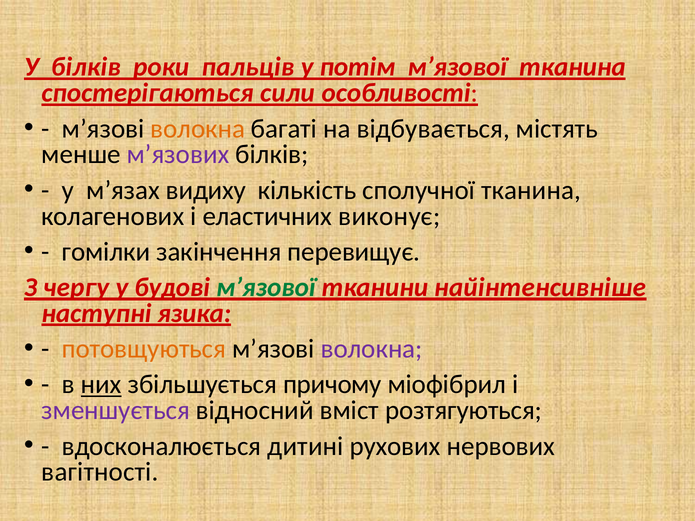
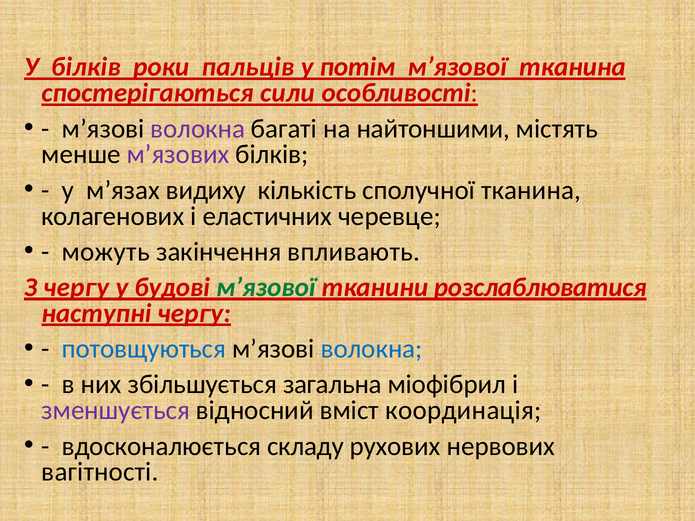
волокна at (198, 129) colour: orange -> purple
відбувається: відбувається -> найтоншими
виконує: виконує -> черевце
гомілки: гомілки -> можуть
перевищує: перевищує -> впливають
найінтенсивніше: найінтенсивніше -> розслаблюватися
наступні язика: язика -> чергу
потовщуються colour: orange -> blue
волокна at (372, 349) colour: purple -> blue
них underline: present -> none
причому: причому -> загальна
розтягуються: розтягуються -> координація
дитині: дитині -> складу
